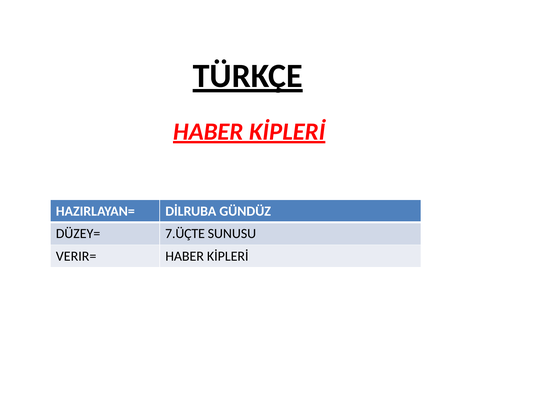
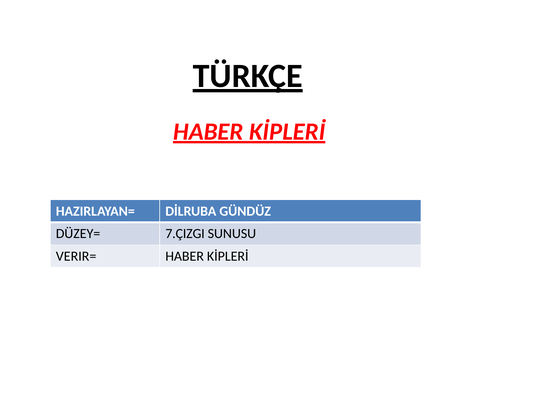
7.ÜÇTE: 7.ÜÇTE -> 7.ÇIZGI
